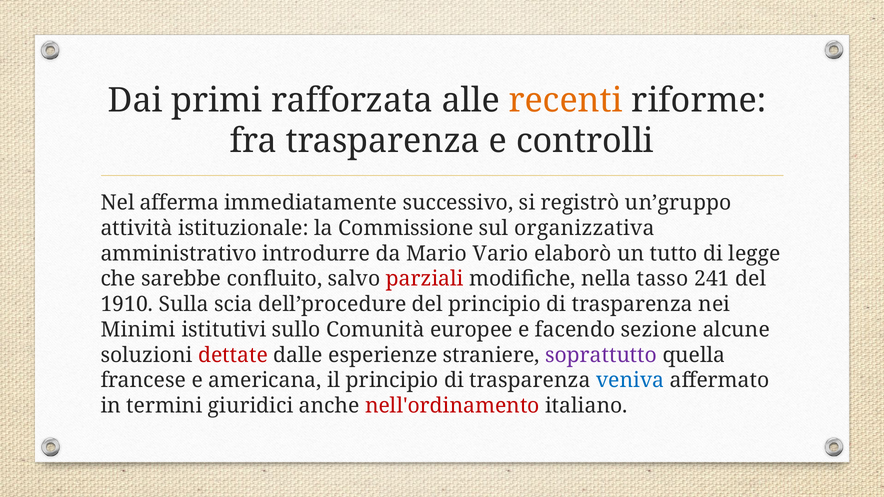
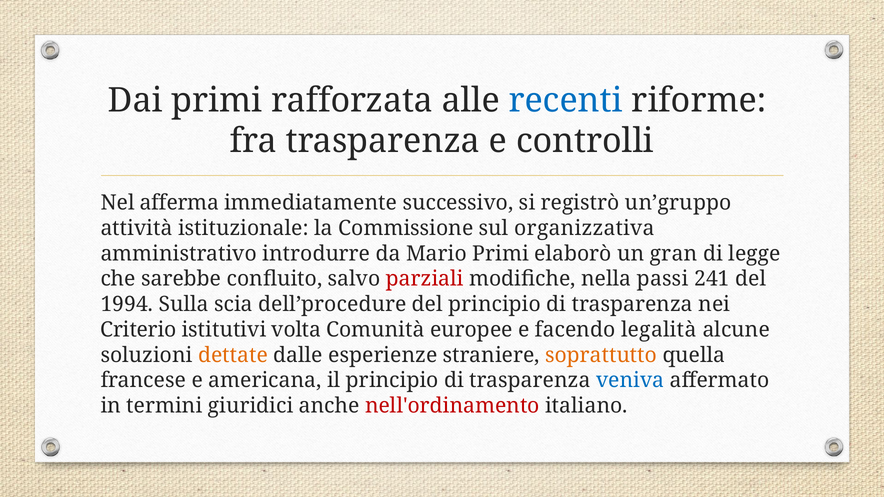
recenti colour: orange -> blue
Mario Vario: Vario -> Primi
tutto: tutto -> gran
tasso: tasso -> passi
1910: 1910 -> 1994
Minimi: Minimi -> Criterio
sullo: sullo -> volta
sezione: sezione -> legalità
dettate colour: red -> orange
soprattutto colour: purple -> orange
